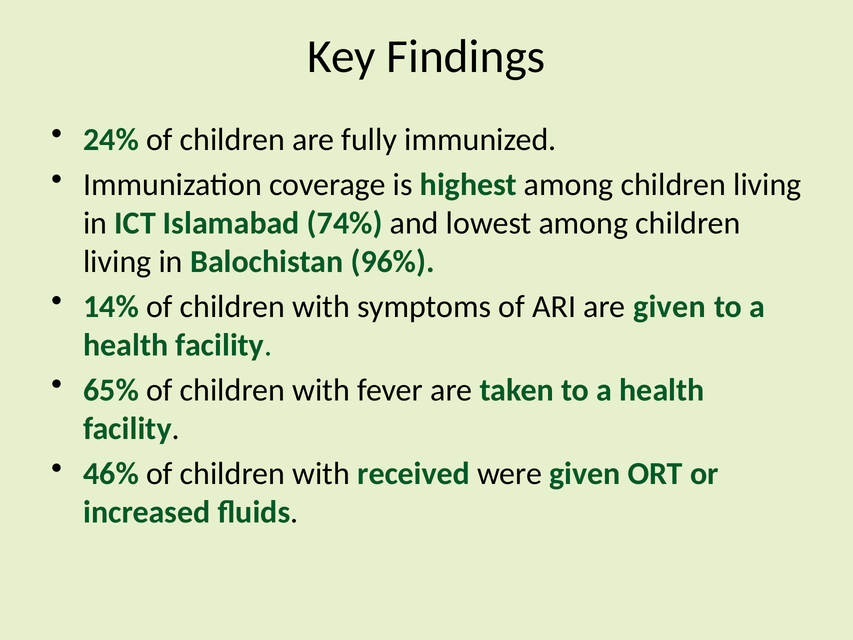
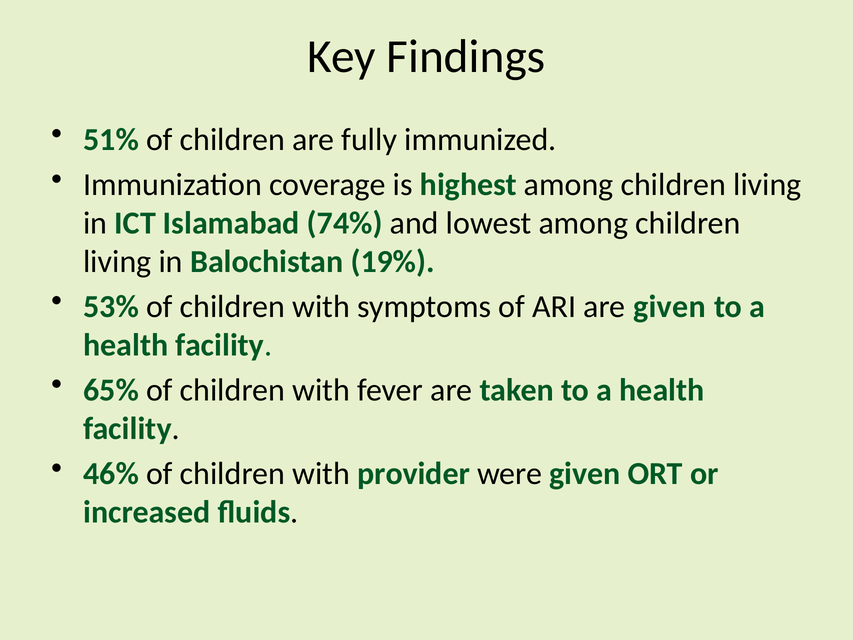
24%: 24% -> 51%
96%: 96% -> 19%
14%: 14% -> 53%
received: received -> provider
